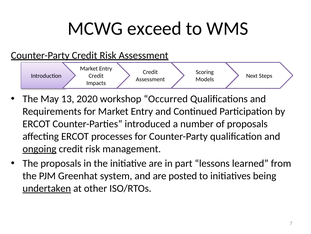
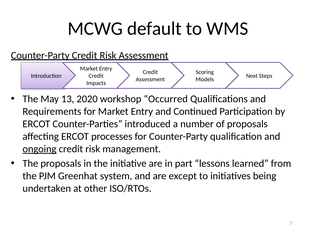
exceed: exceed -> default
posted: posted -> except
undertaken underline: present -> none
